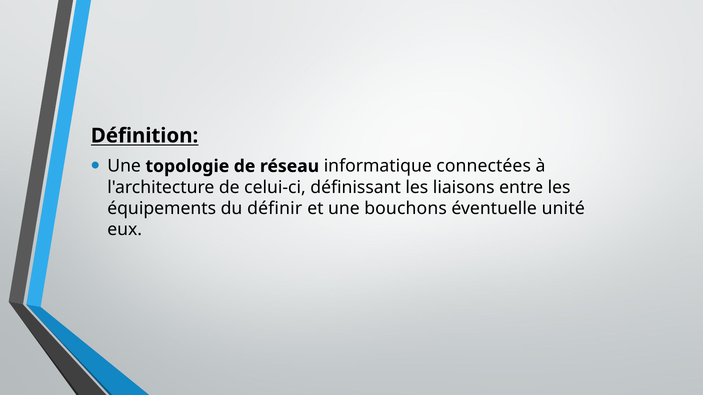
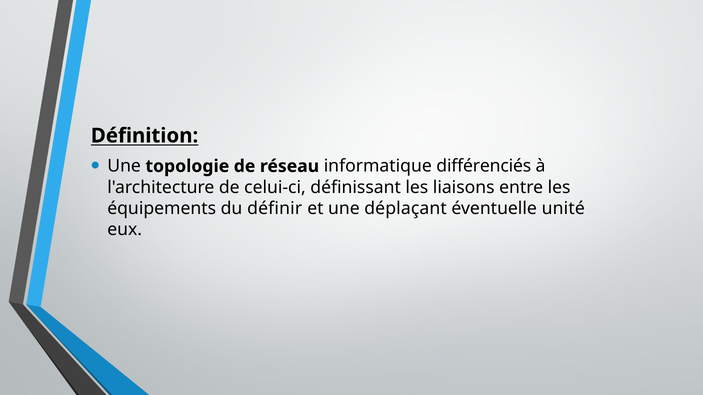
connectées: connectées -> différenciés
bouchons: bouchons -> déplaçant
